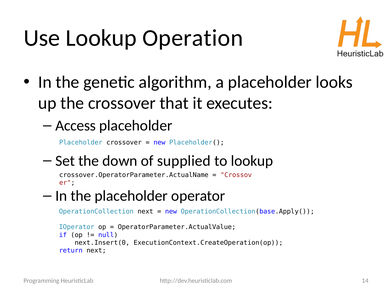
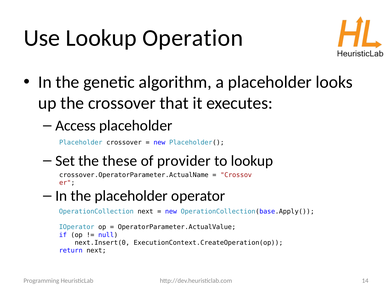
down: down -> these
supplied: supplied -> provider
